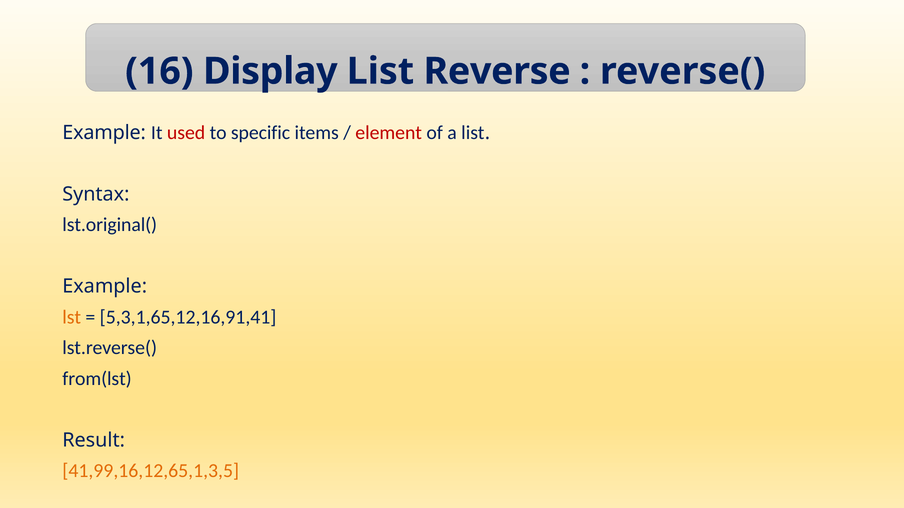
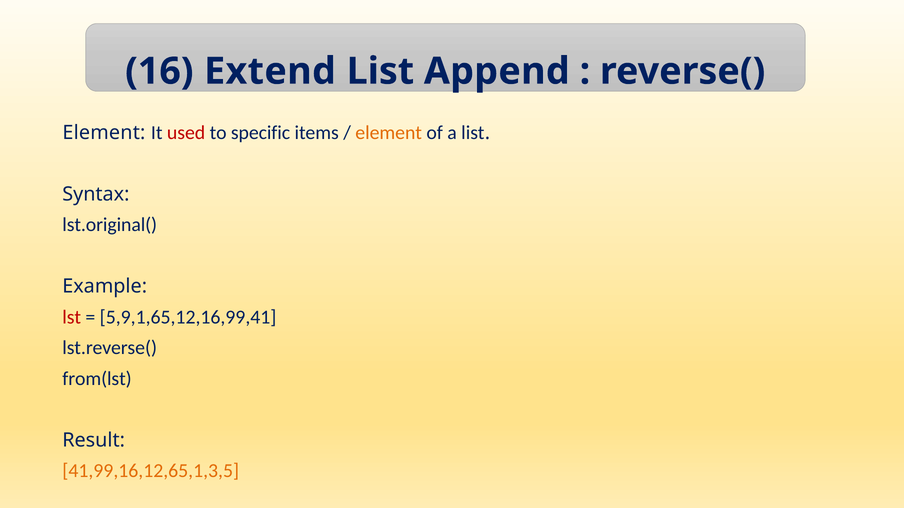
Display: Display -> Extend
Reverse: Reverse -> Append
Example at (104, 133): Example -> Element
element at (389, 133) colour: red -> orange
lst colour: orange -> red
5,3,1,65,12,16,91,41: 5,3,1,65,12,16,91,41 -> 5,9,1,65,12,16,99,41
